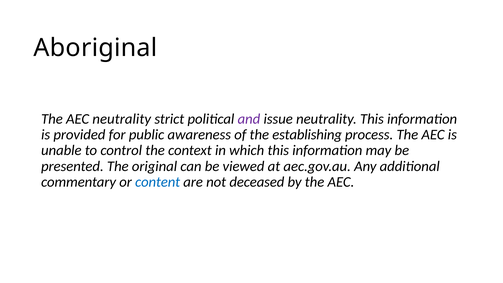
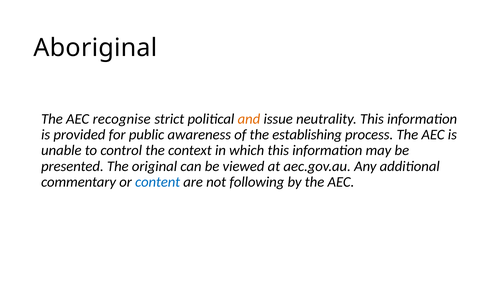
AEC neutrality: neutrality -> recognise
and colour: purple -> orange
deceased: deceased -> following
